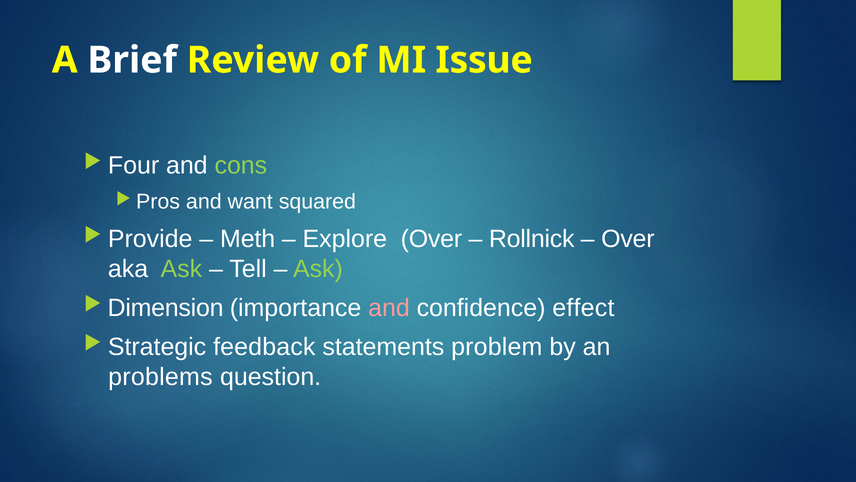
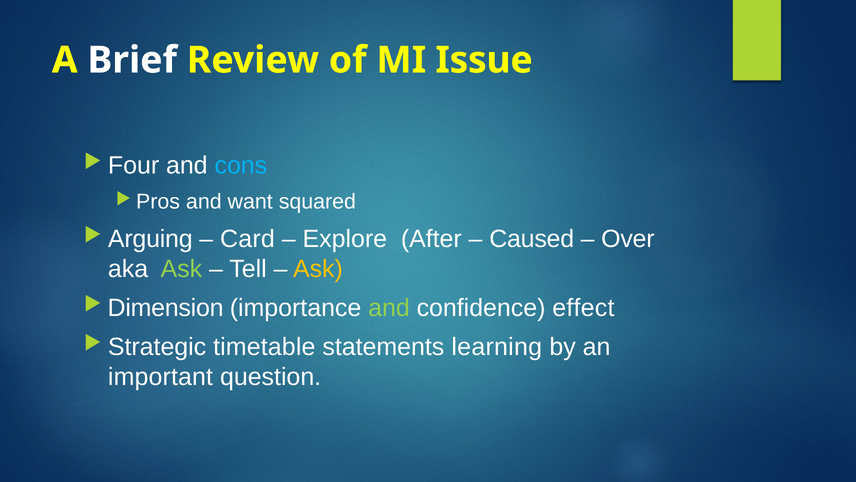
cons colour: light green -> light blue
Provide: Provide -> Arguing
Meth: Meth -> Card
Explore Over: Over -> After
Rollnick: Rollnick -> Caused
Ask at (318, 269) colour: light green -> yellow
and at (389, 308) colour: pink -> light green
feedback: feedback -> timetable
problem: problem -> learning
problems: problems -> important
